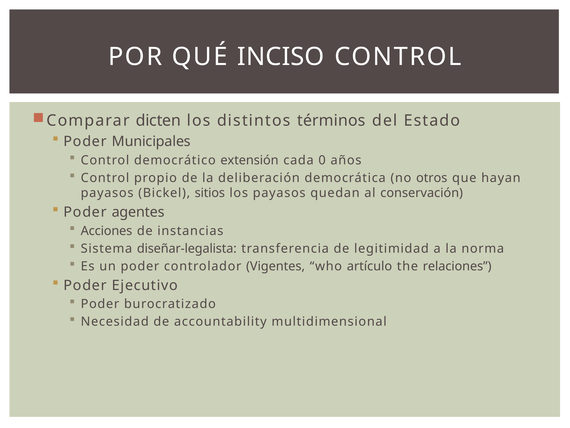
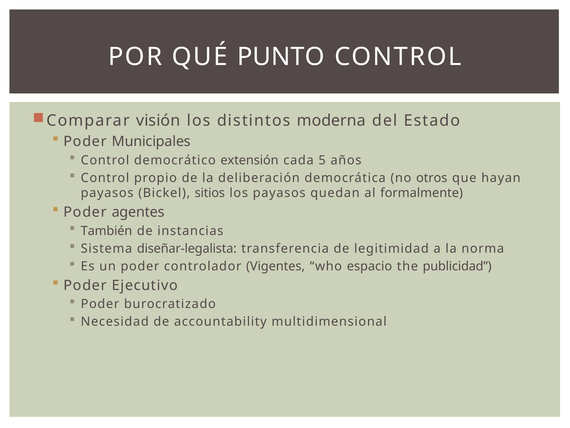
INCISO: INCISO -> PUNTO
dicten: dicten -> visión
términos: términos -> moderna
0: 0 -> 5
conservación: conservación -> formalmente
Acciones: Acciones -> También
artículo: artículo -> espacio
relaciones: relaciones -> publicidad
